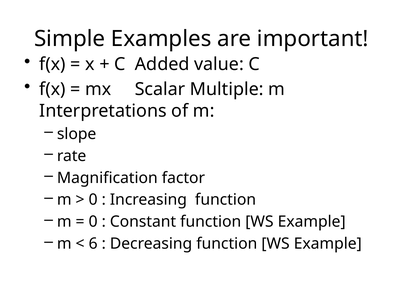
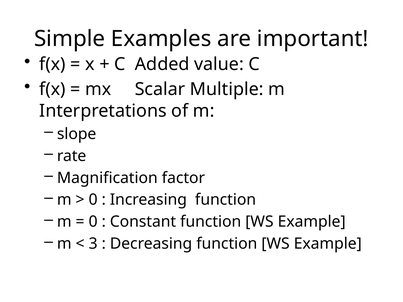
6: 6 -> 3
